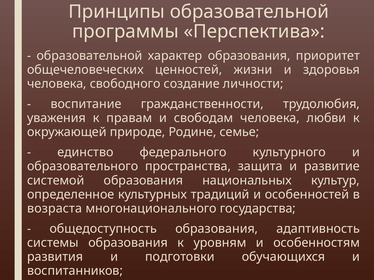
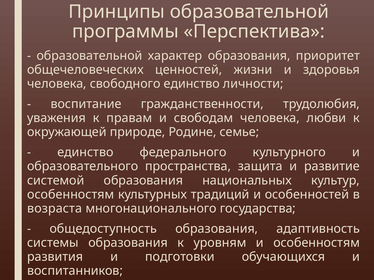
свободного создание: создание -> единство
определенное at (71, 195): определенное -> особенностям
